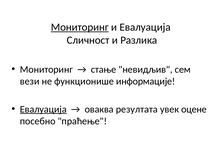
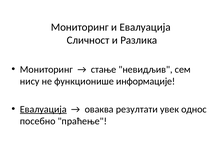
Мониторинг at (80, 27) underline: present -> none
вези: вези -> нису
резултата: резултата -> резултати
оцене: оцене -> однос
